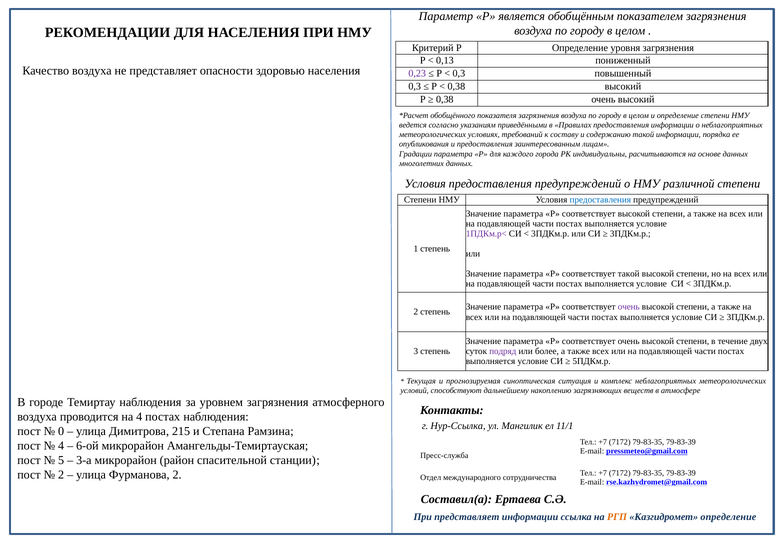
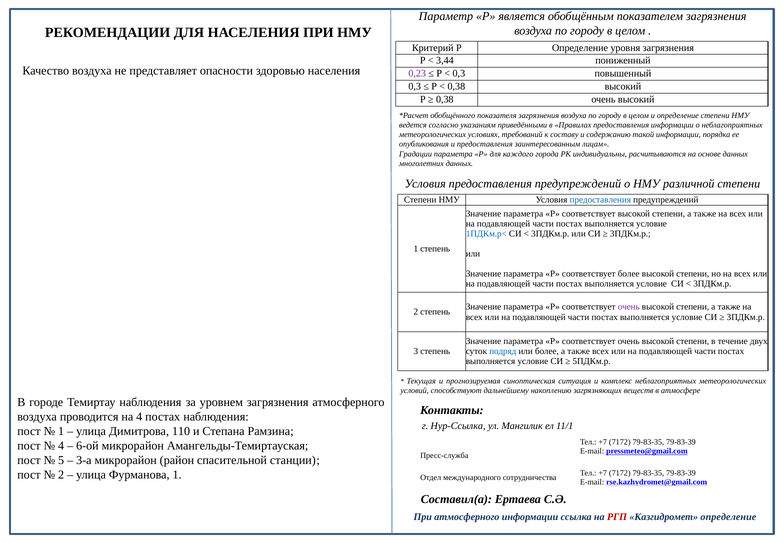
0,13: 0,13 -> 3,44
1ПДКм.р< colour: purple -> blue
соответствует такой: такой -> более
подряд colour: purple -> blue
0 at (61, 431): 0 -> 1
215: 215 -> 110
Фурманова 2: 2 -> 1
При представляет: представляет -> атмосферного
РГП colour: orange -> red
